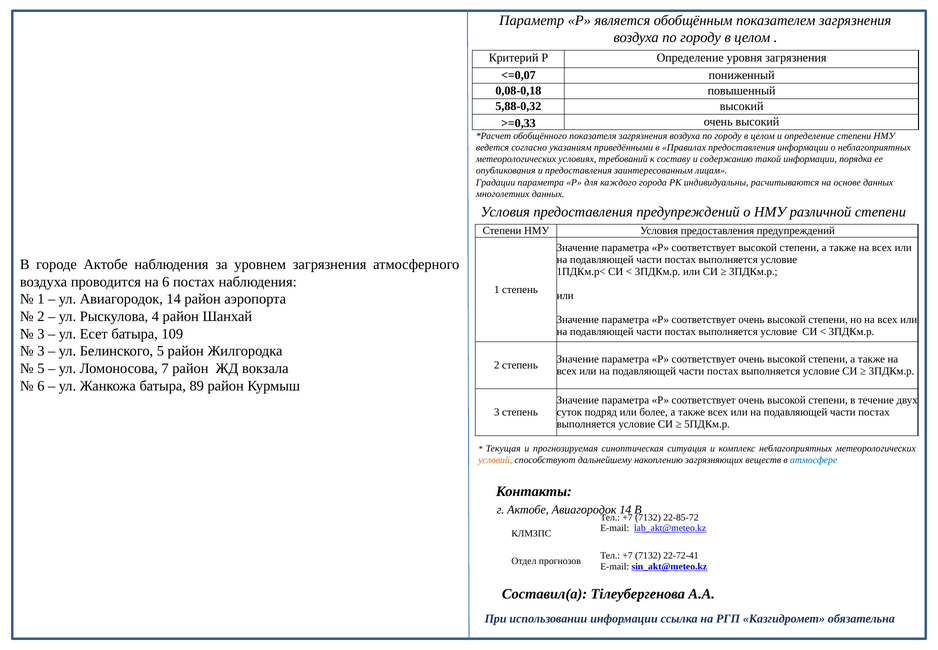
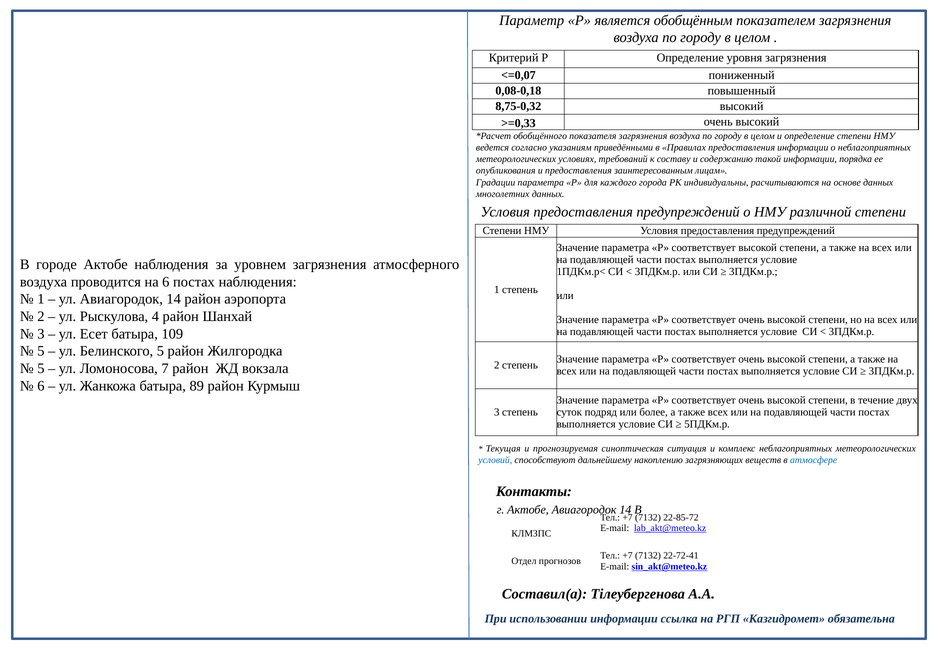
5,88-0,32: 5,88-0,32 -> 8,75-0,32
3 at (41, 351): 3 -> 5
условий colour: orange -> blue
